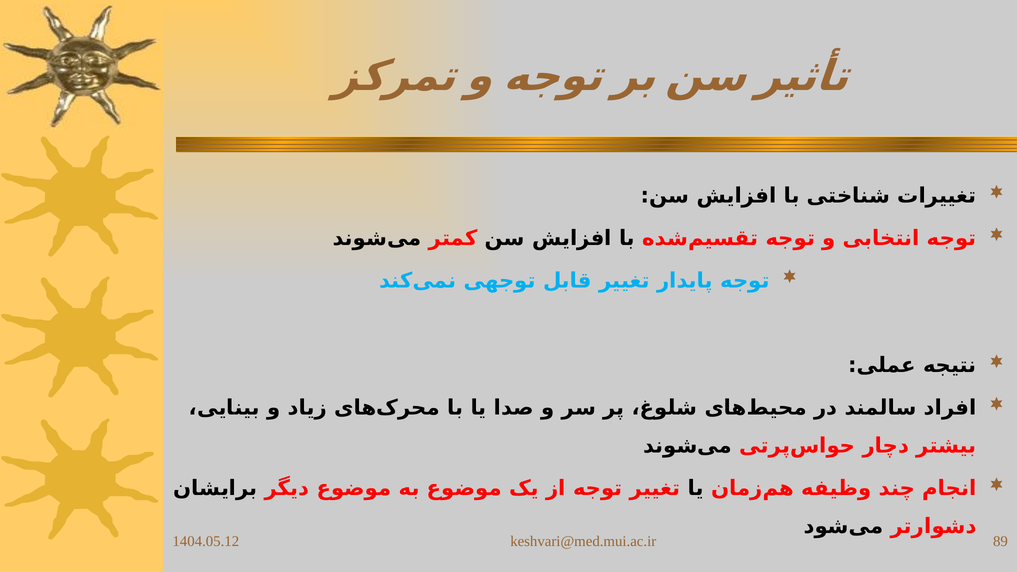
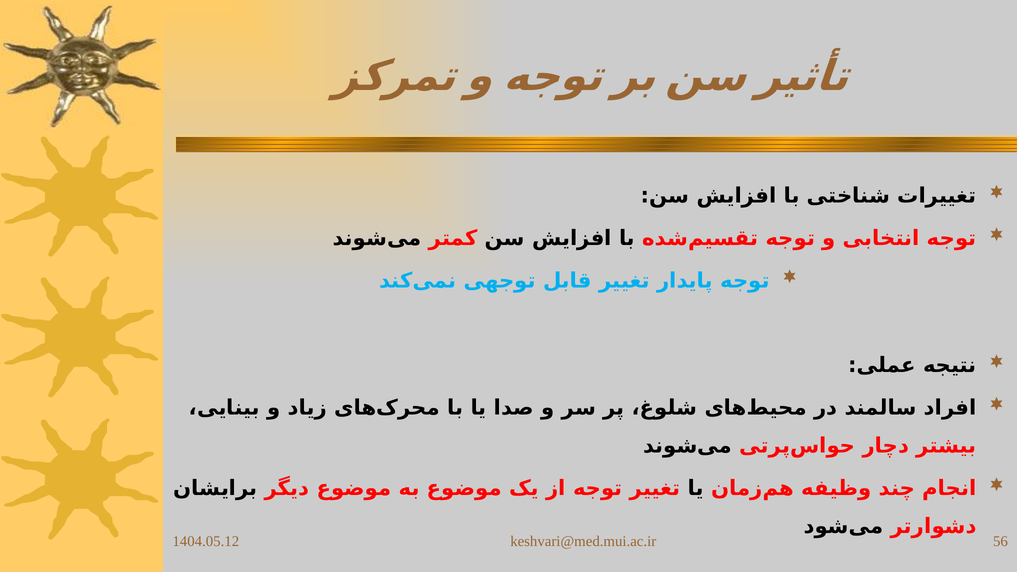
89: 89 -> 56
